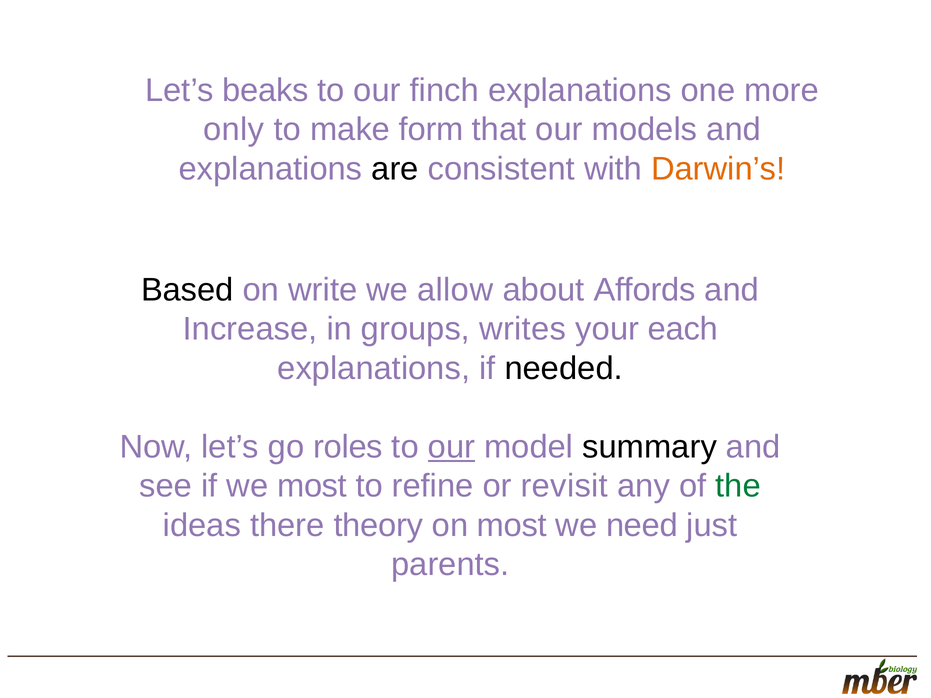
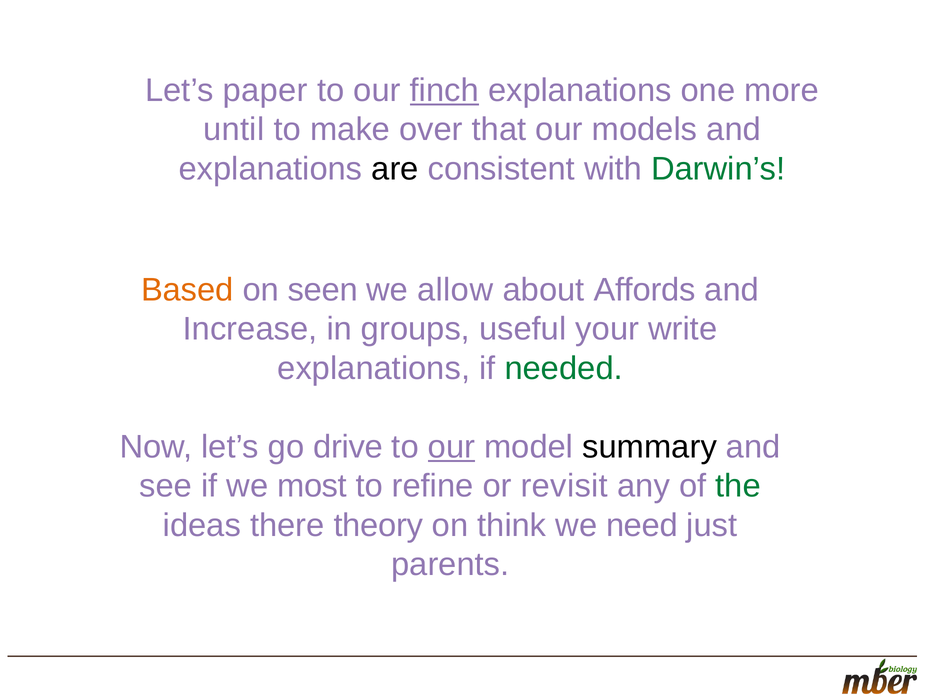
beaks: beaks -> paper
finch underline: none -> present
only: only -> until
form: form -> over
Darwin’s colour: orange -> green
Based colour: black -> orange
write: write -> seen
writes: writes -> useful
each: each -> write
needed colour: black -> green
roles: roles -> drive
on most: most -> think
